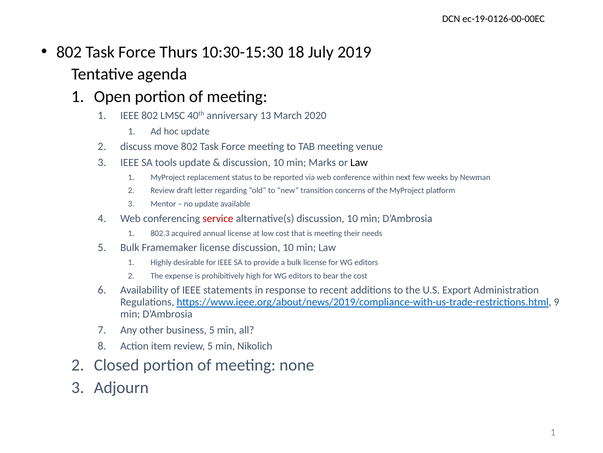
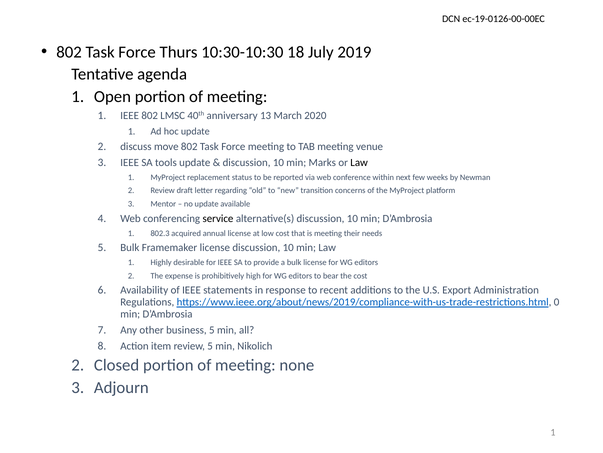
10:30-15:30: 10:30-15:30 -> 10:30-10:30
service colour: red -> black
9: 9 -> 0
